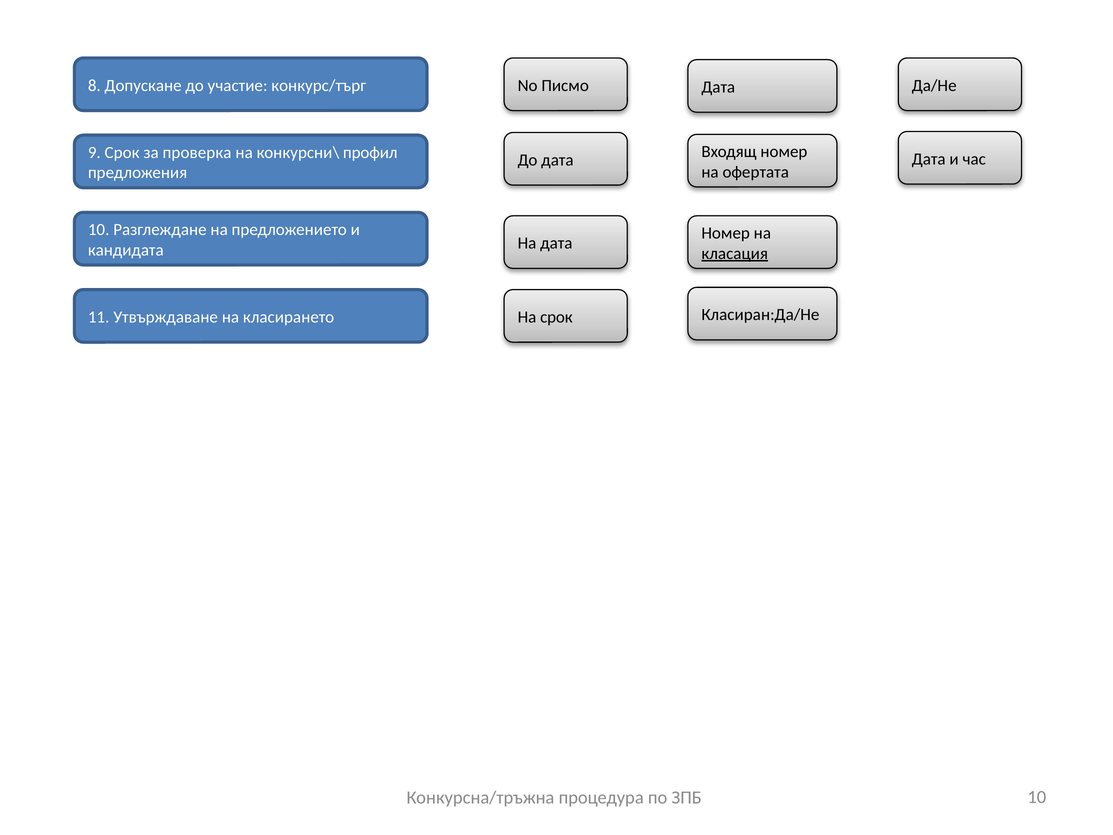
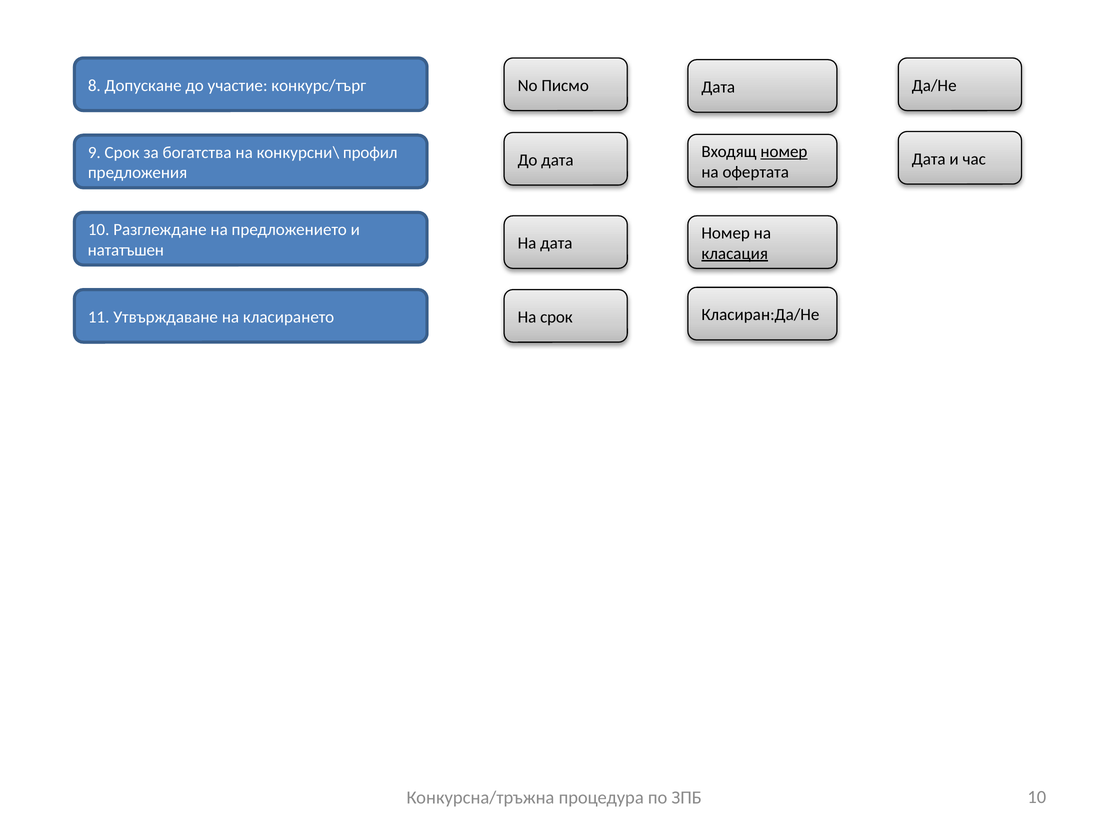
номер at (784, 152) underline: none -> present
проверка: проверка -> богатства
кандидата: кандидата -> нататъшен
